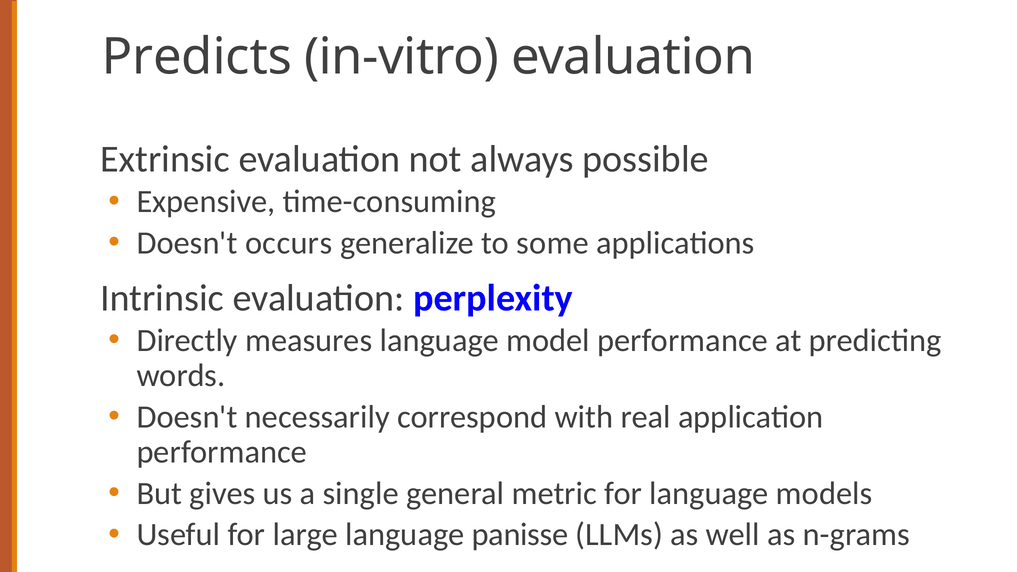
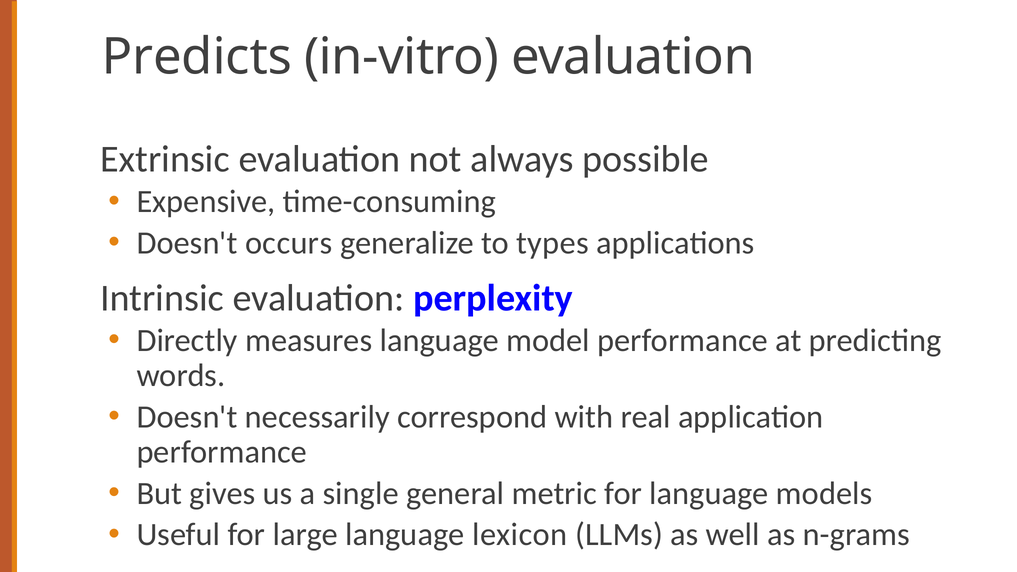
some: some -> types
panisse: panisse -> lexicon
